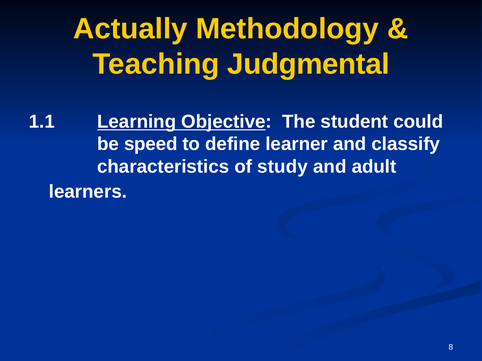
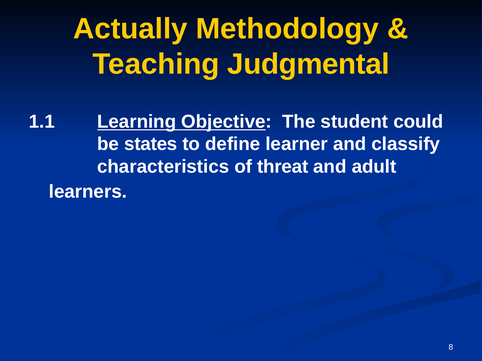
speed: speed -> states
study: study -> threat
